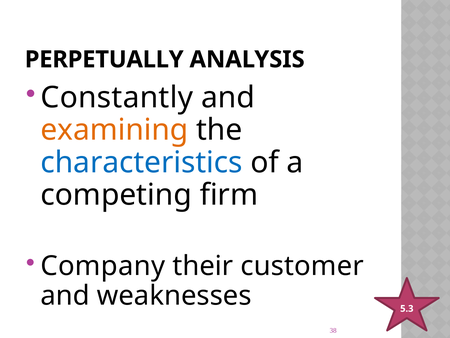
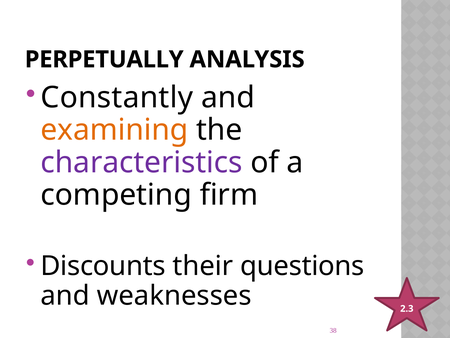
characteristics colour: blue -> purple
Company: Company -> Discounts
customer: customer -> questions
5.3: 5.3 -> 2.3
